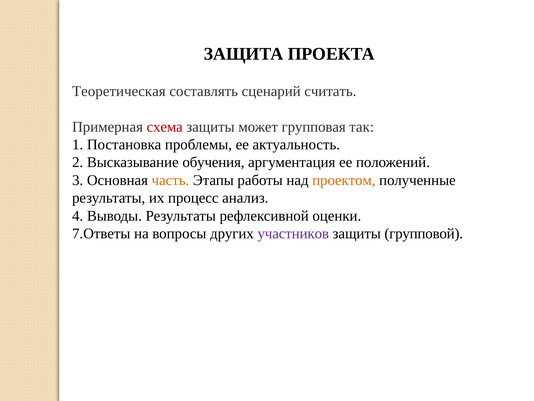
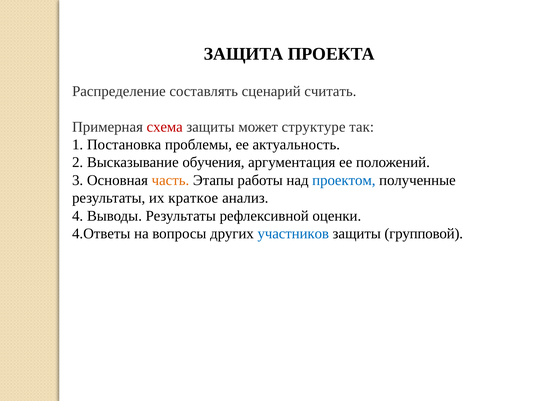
Теоретическая: Теоретическая -> Распределение
групповая: групповая -> структуре
проектом colour: orange -> blue
процесс: процесс -> краткое
7.Ответы: 7.Ответы -> 4.Ответы
участников colour: purple -> blue
